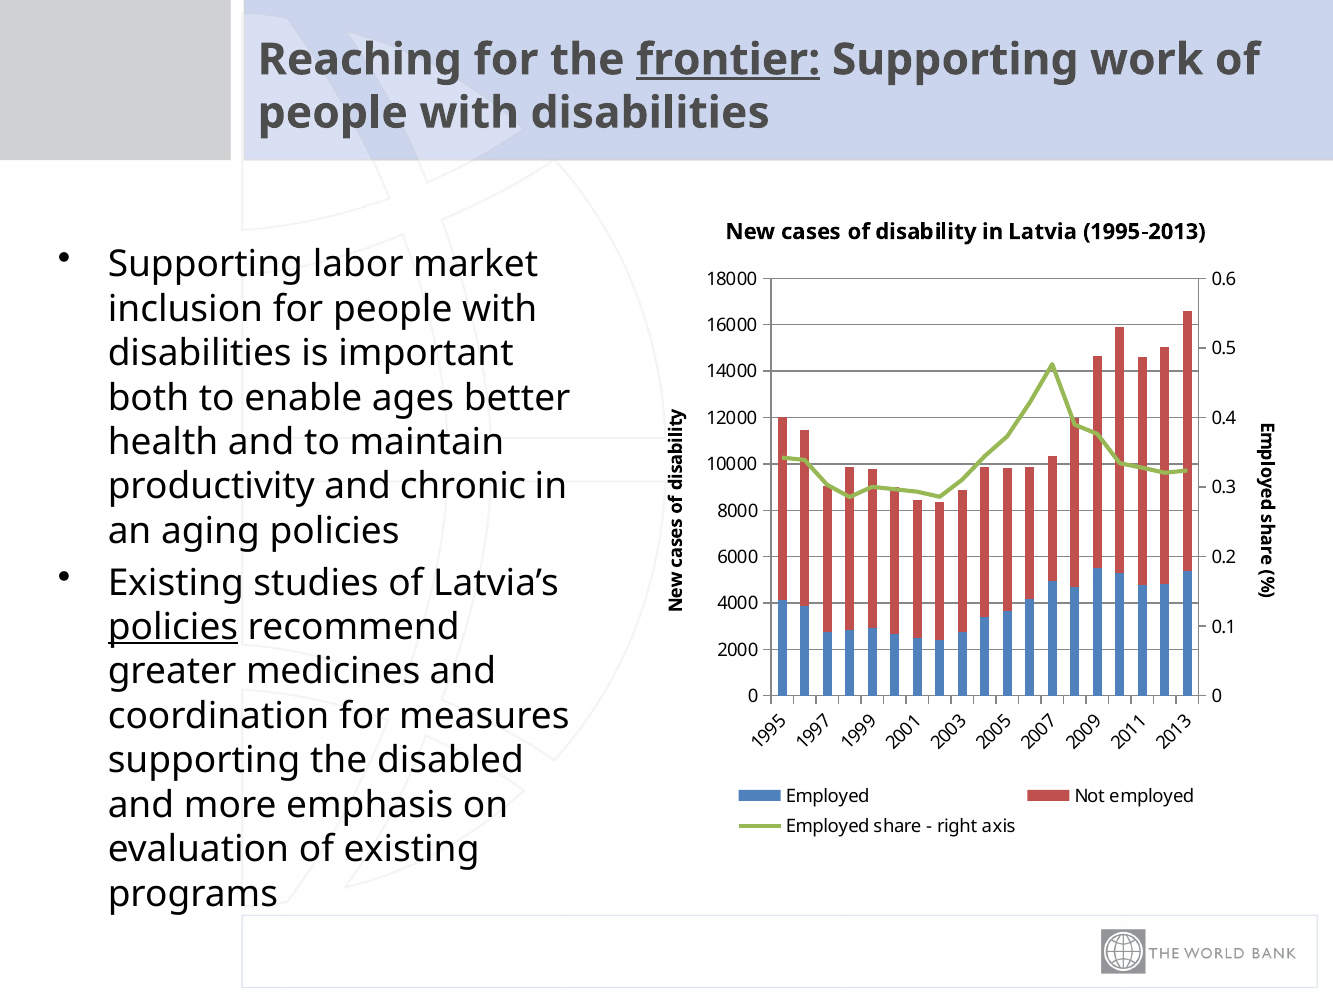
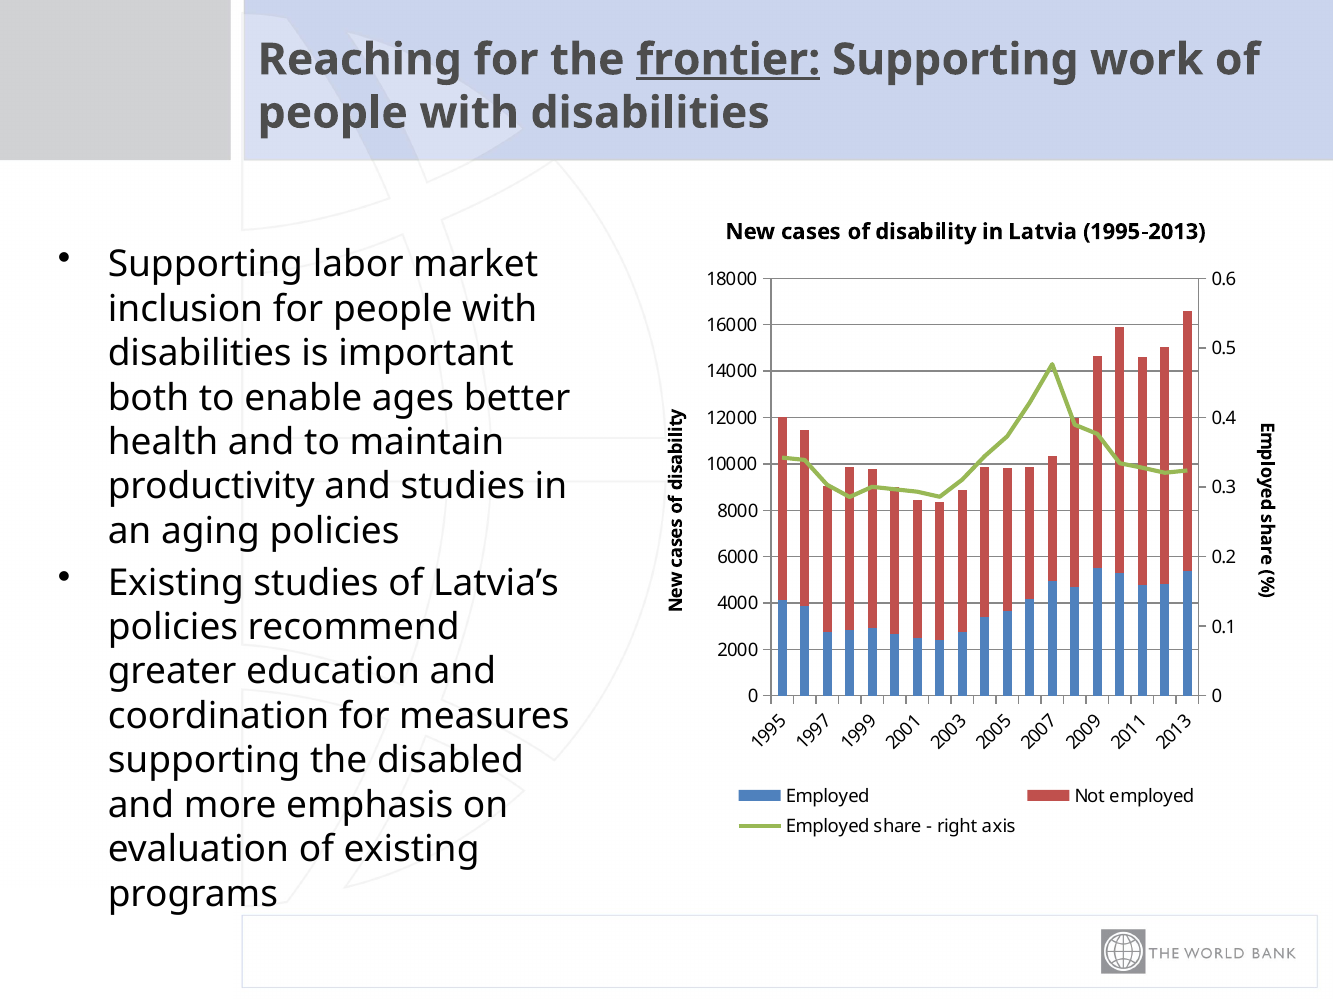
and chronic: chronic -> studies
policies at (173, 628) underline: present -> none
medicines: medicines -> education
